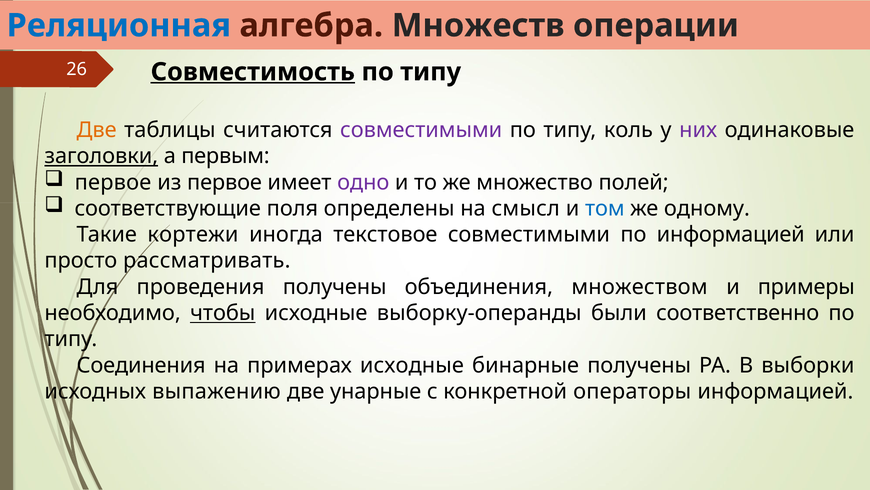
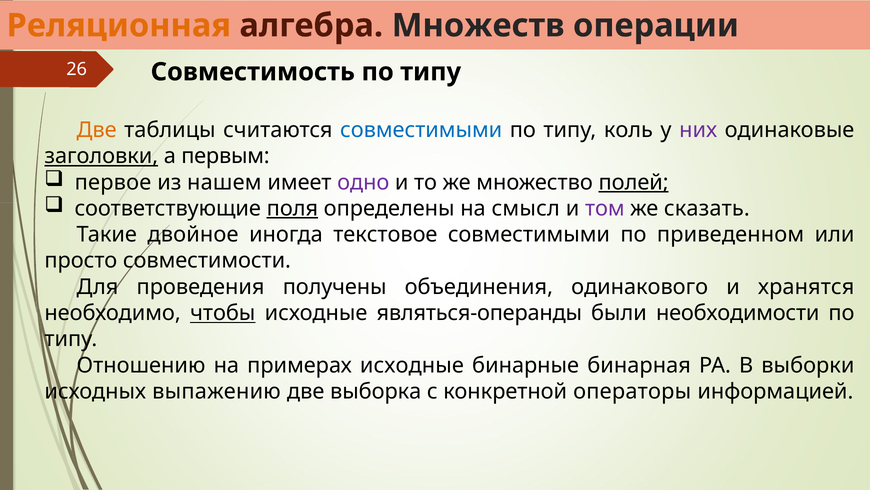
Реляционная colour: blue -> orange
Совместимость underline: present -> none
совместимыми at (421, 130) colour: purple -> blue
из первое: первое -> нашем
полей underline: none -> present
поля underline: none -> present
том colour: blue -> purple
одному: одному -> сказать
кортежи: кортежи -> двойное
по информацией: информацией -> приведенном
рассматривать: рассматривать -> совместимости
множеством: множеством -> одинакового
примеры: примеры -> хранятся
выборку-операнды: выборку-операнды -> являться-операнды
соответственно: соответственно -> необходимости
Соединения: Соединения -> Отношению
бинарные получены: получены -> бинарная
унарные: унарные -> выборка
